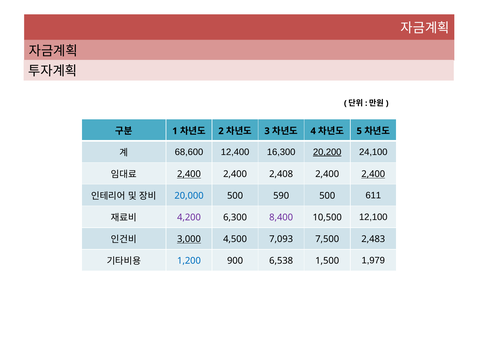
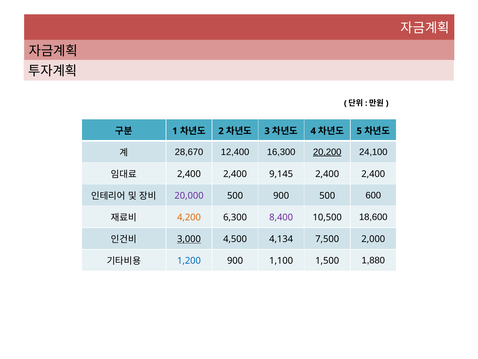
68,600: 68,600 -> 28,670
2,400 at (189, 174) underline: present -> none
2,408: 2,408 -> 9,145
2,400 at (373, 174) underline: present -> none
20,000 colour: blue -> purple
500 590: 590 -> 900
611: 611 -> 600
4,200 colour: purple -> orange
12,100: 12,100 -> 18,600
7,093: 7,093 -> 4,134
2,483: 2,483 -> 2,000
6,538: 6,538 -> 1,100
1,979: 1,979 -> 1,880
